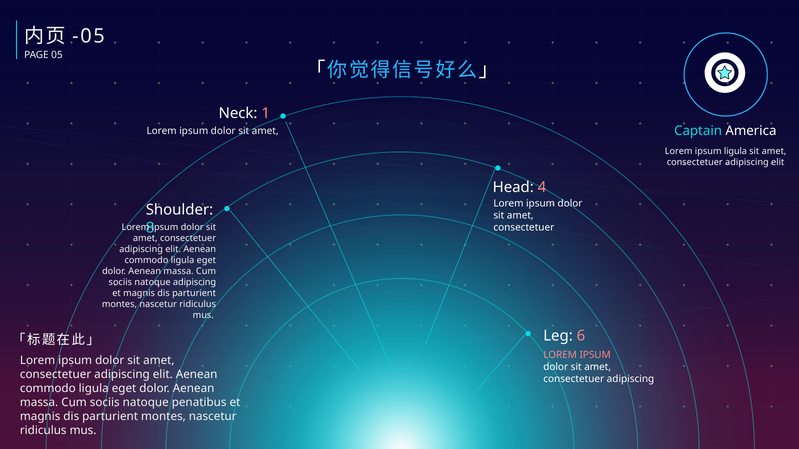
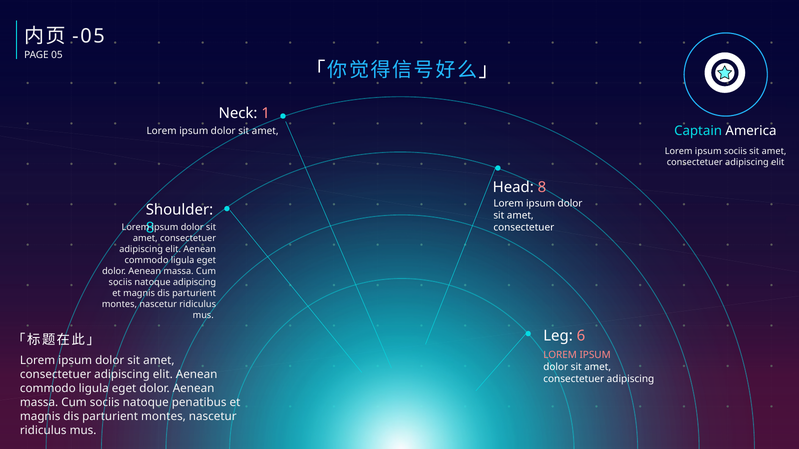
ipsum ligula: ligula -> sociis
Head 4: 4 -> 8
